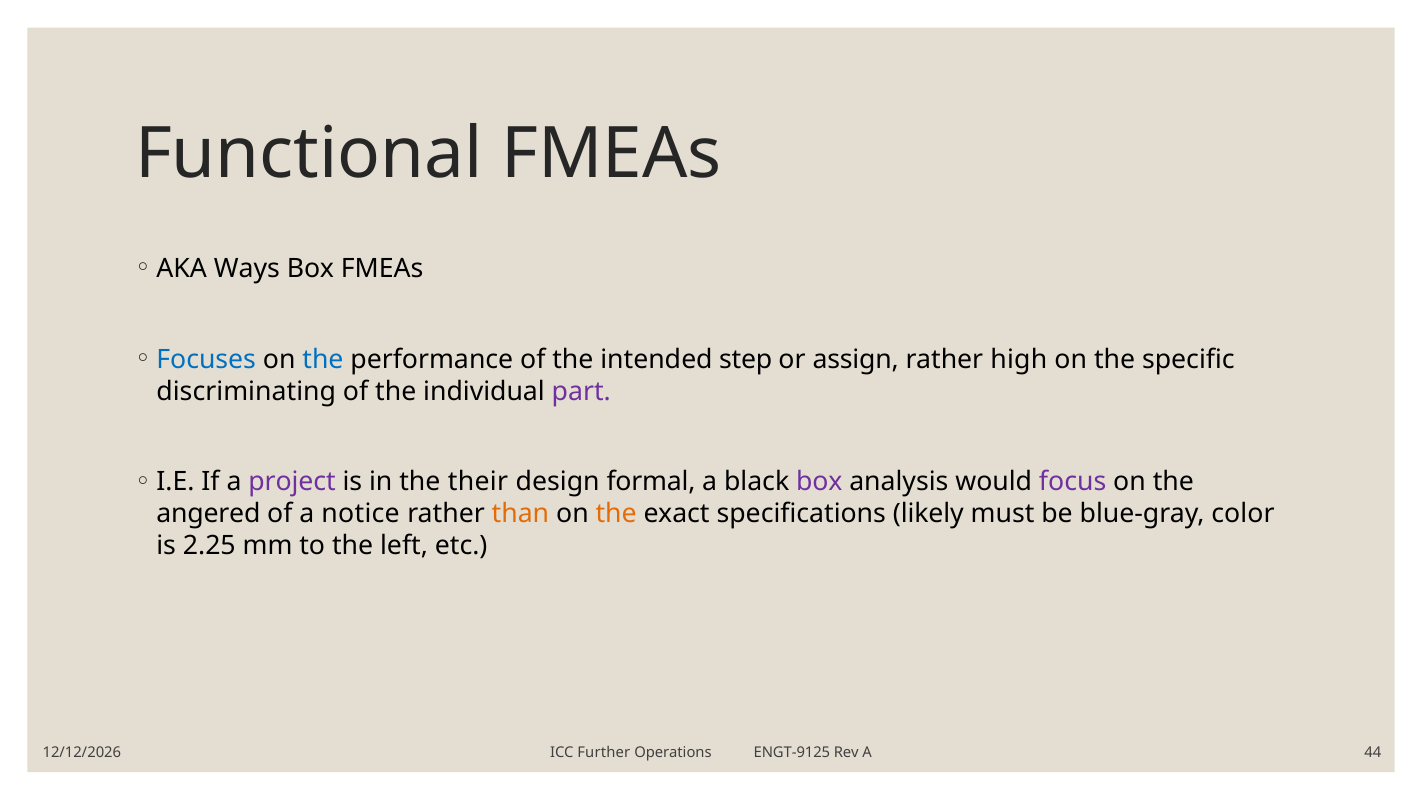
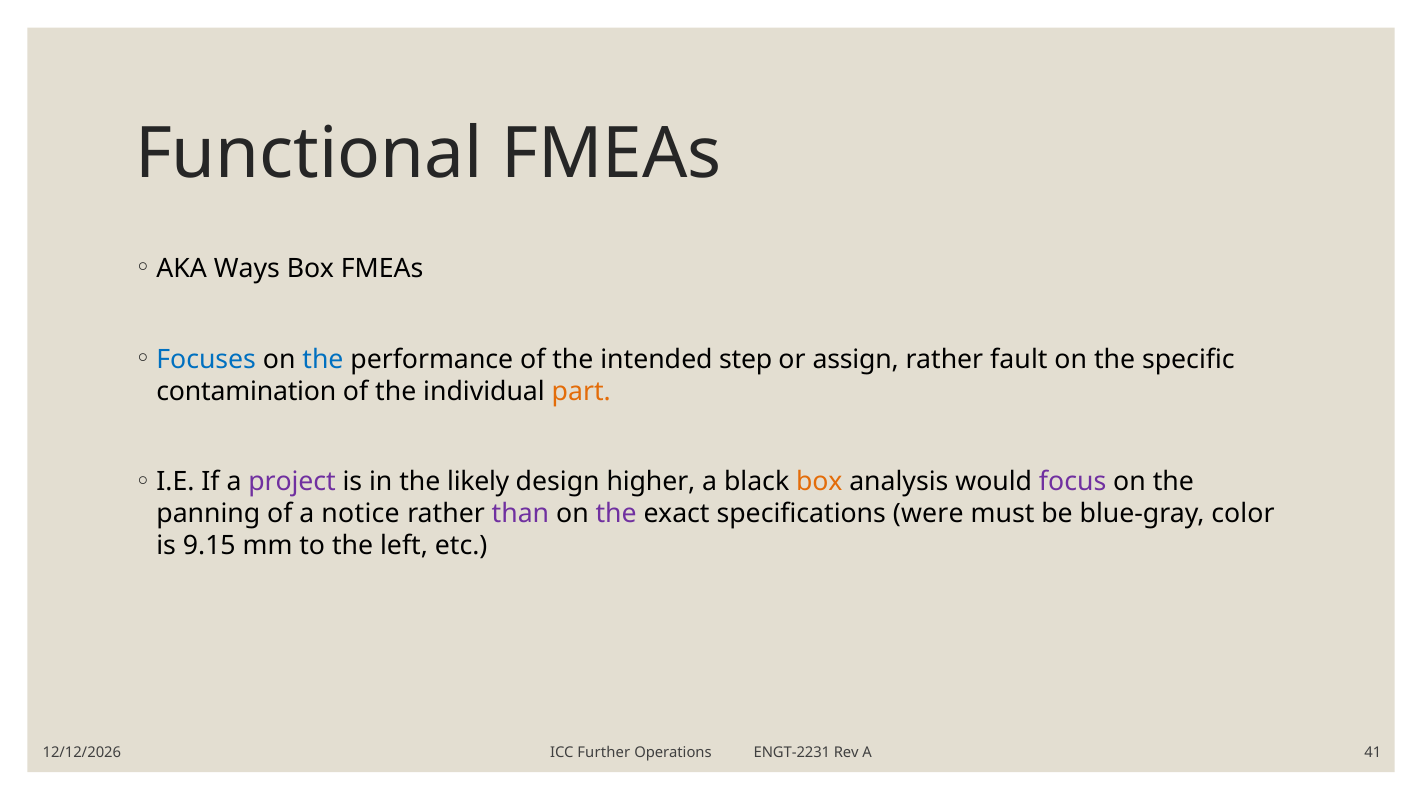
high: high -> fault
discriminating: discriminating -> contamination
part colour: purple -> orange
their: their -> likely
formal: formal -> higher
box at (819, 482) colour: purple -> orange
angered: angered -> panning
than colour: orange -> purple
the at (616, 514) colour: orange -> purple
likely: likely -> were
2.25: 2.25 -> 9.15
ENGT-9125: ENGT-9125 -> ENGT-2231
44: 44 -> 41
